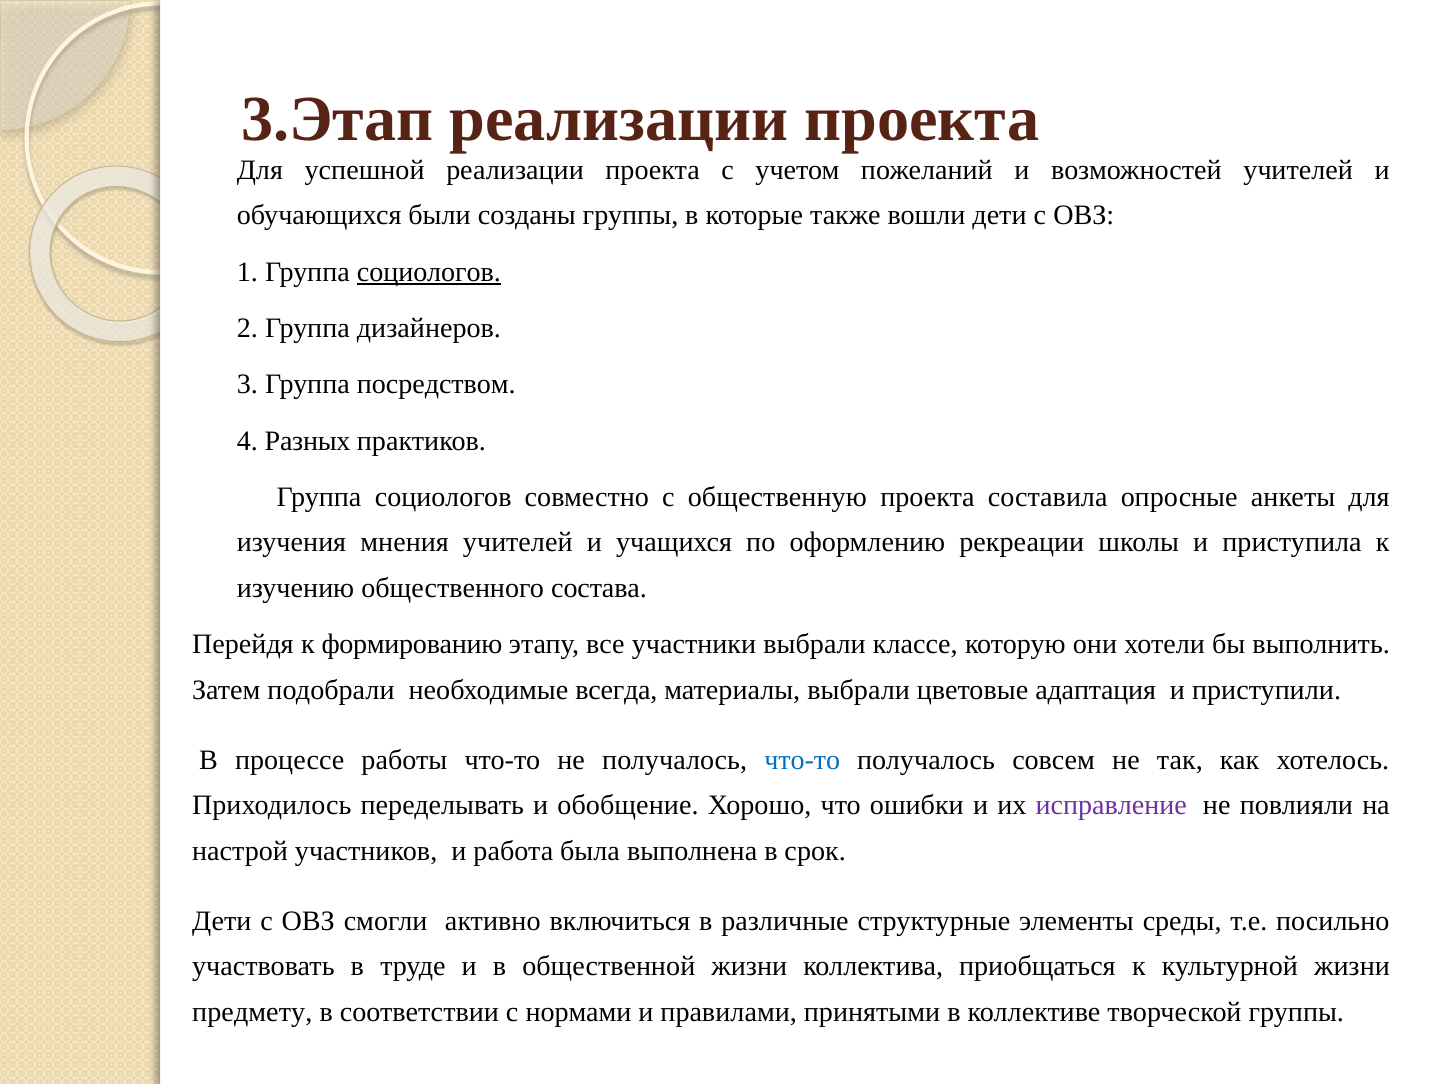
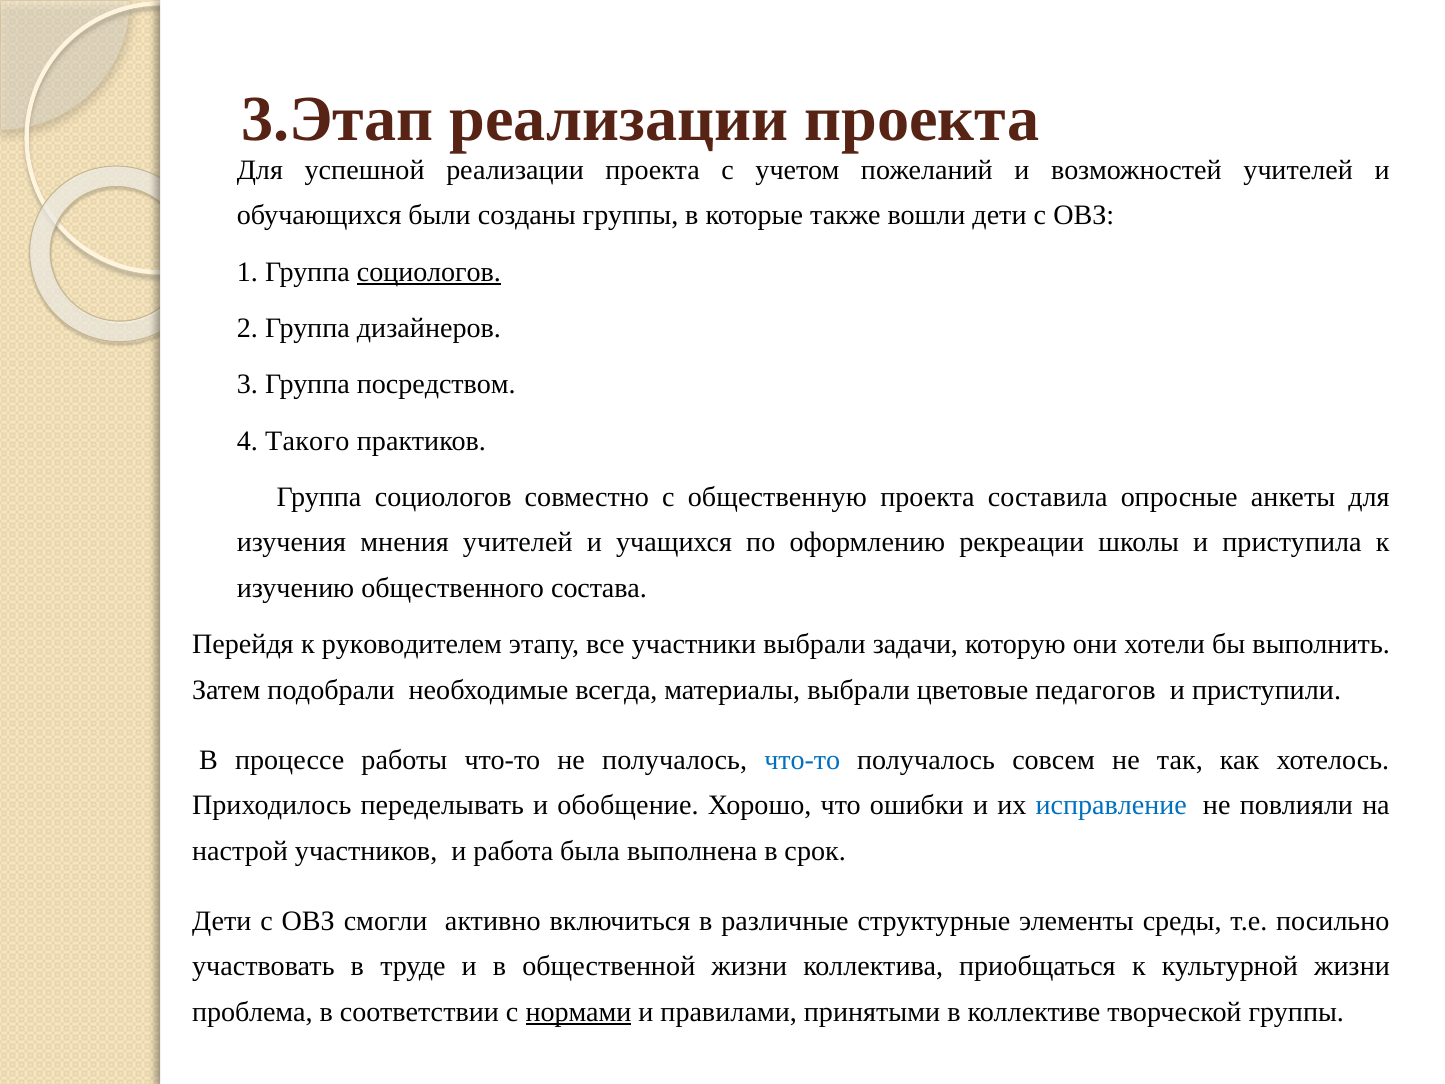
Разных: Разных -> Такого
формированию: формированию -> руководителем
классе: классе -> задачи
адаптация: адаптация -> педагогов
исправление colour: purple -> blue
предмету: предмету -> проблема
нормами underline: none -> present
